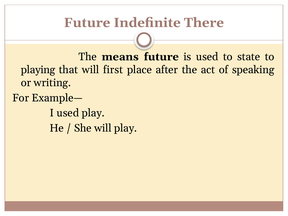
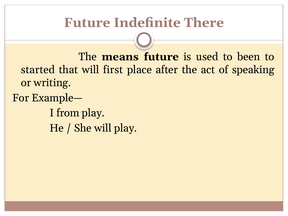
state: state -> been
playing: playing -> started
I used: used -> from
